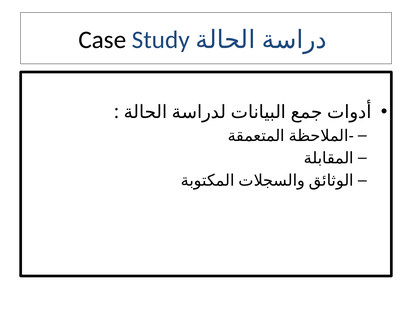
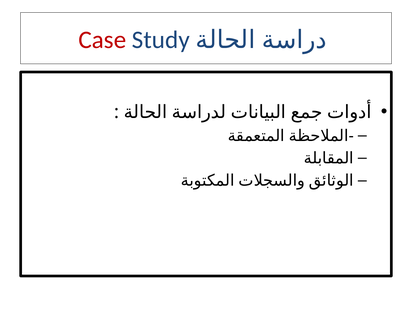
Case colour: black -> red
